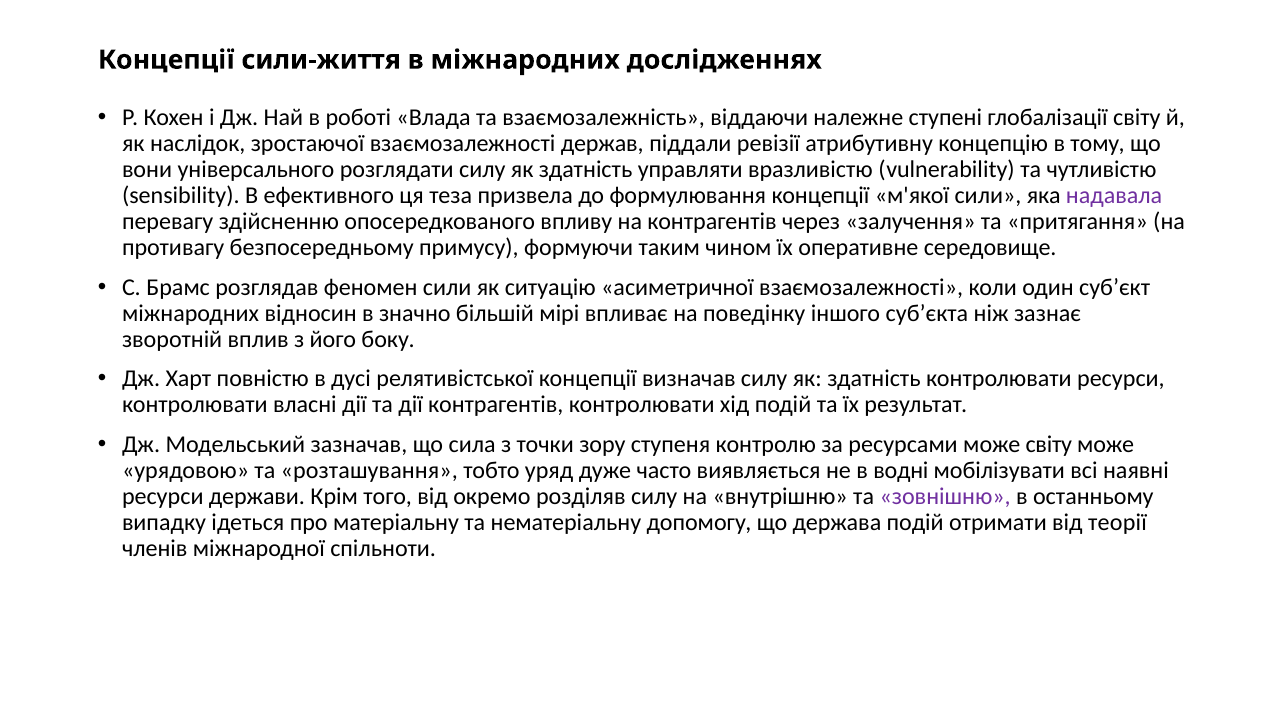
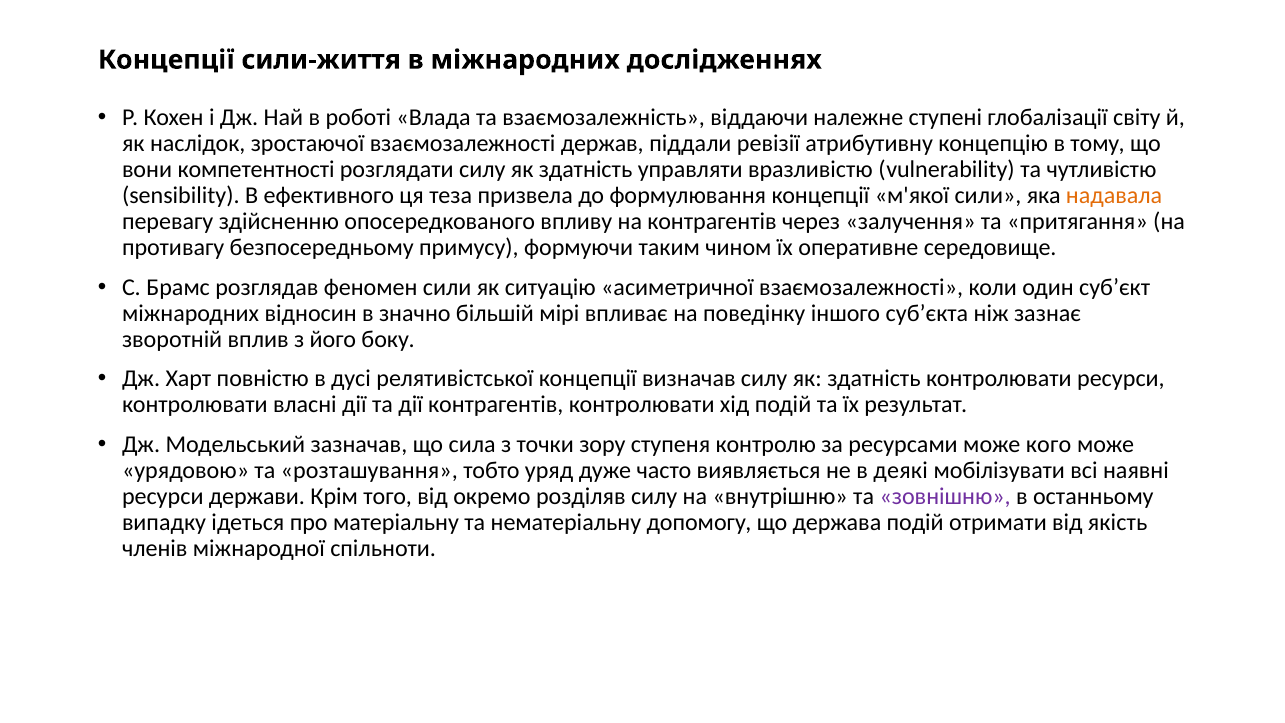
універсального: універсального -> компетентності
надавала colour: purple -> orange
може світу: світу -> кого
водні: водні -> деякі
теорії: теорії -> якість
